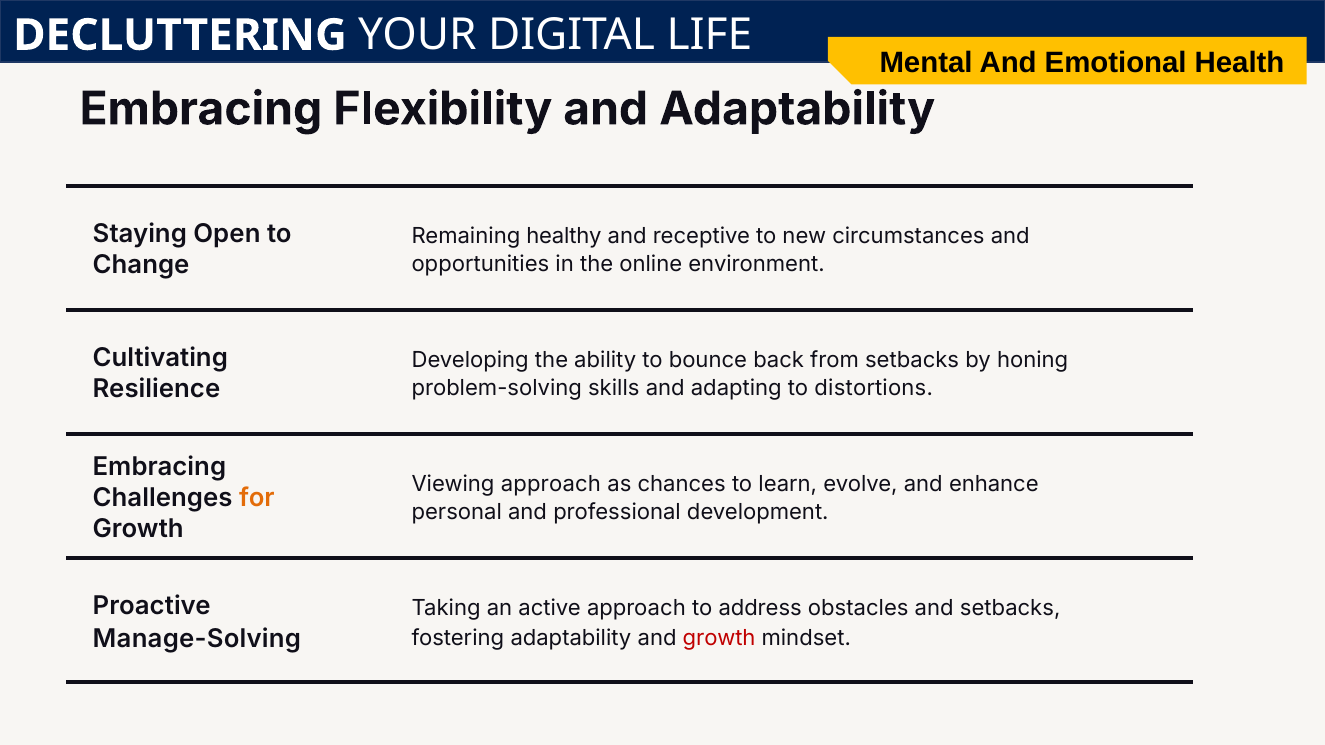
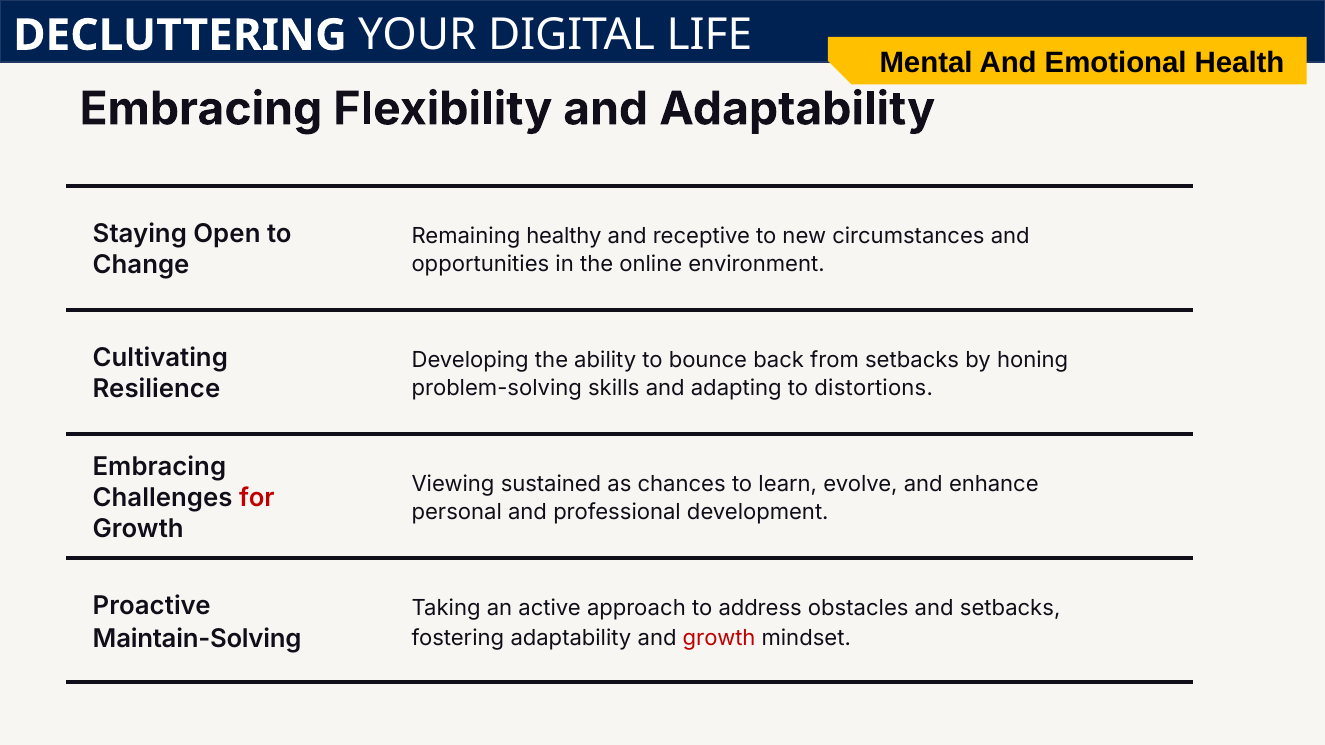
Viewing approach: approach -> sustained
for colour: orange -> red
Manage-Solving: Manage-Solving -> Maintain-Solving
